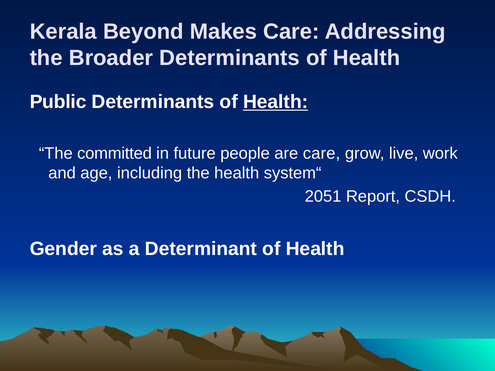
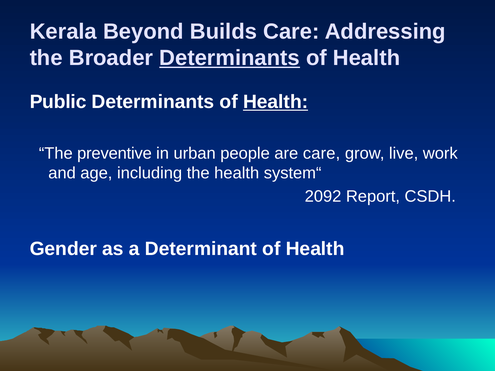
Makes: Makes -> Builds
Determinants at (230, 58) underline: none -> present
committed: committed -> preventive
future: future -> urban
2051: 2051 -> 2092
